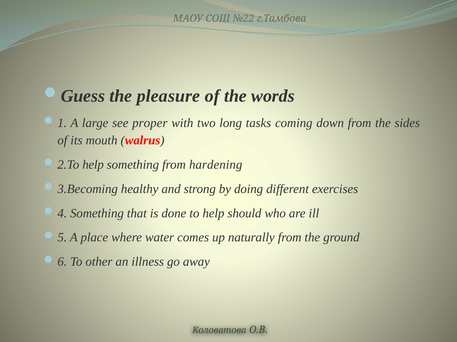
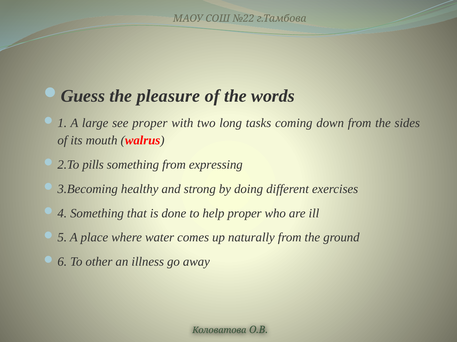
help at (93, 165): help -> pills
hardening: hardening -> expressing
help should: should -> proper
